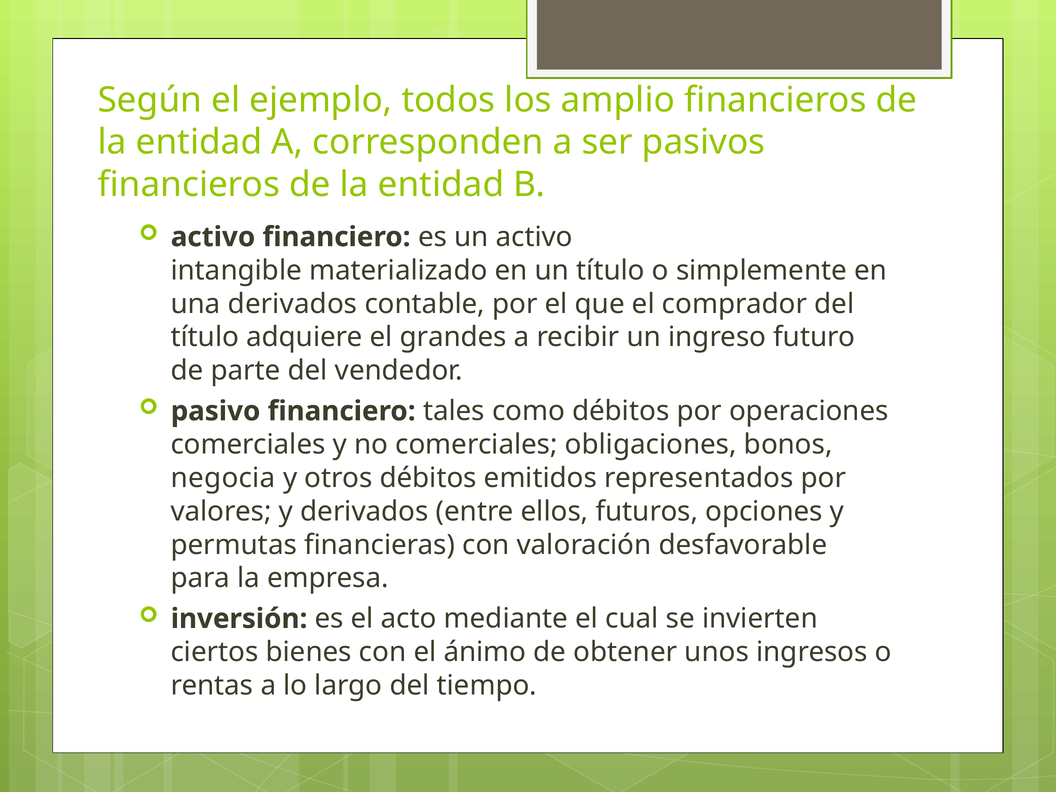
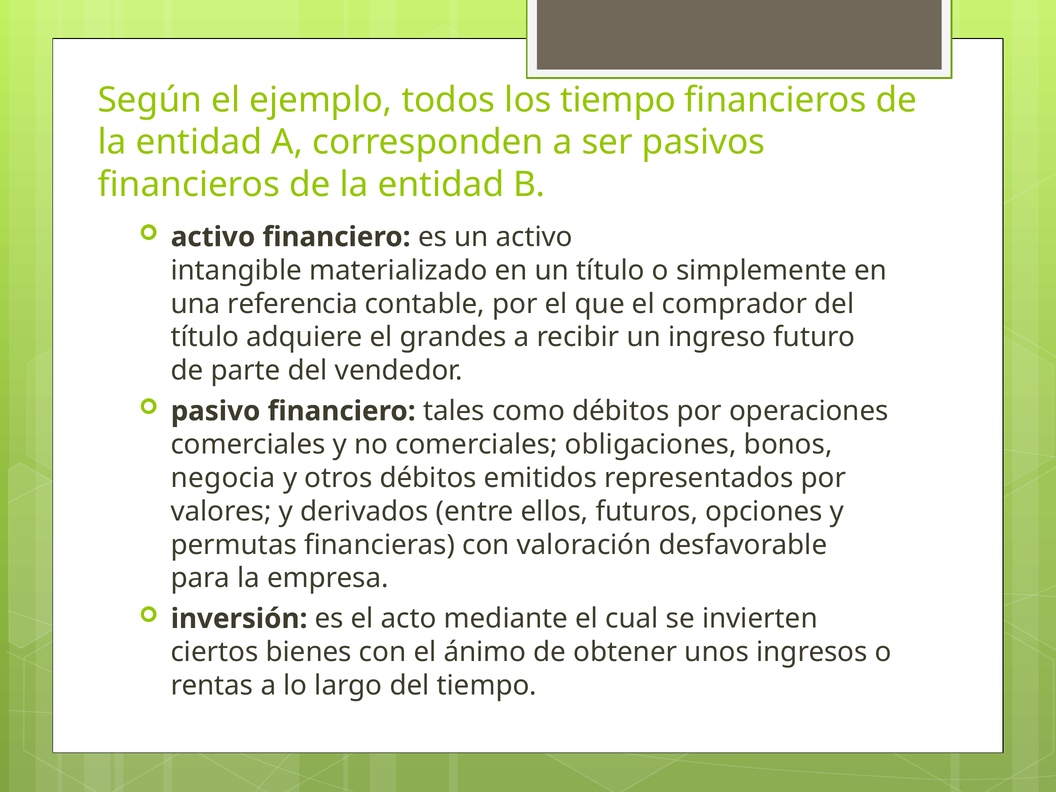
los amplio: amplio -> tiempo
una derivados: derivados -> referencia
